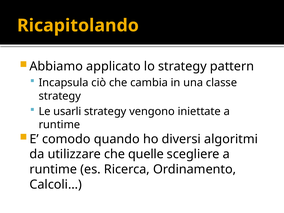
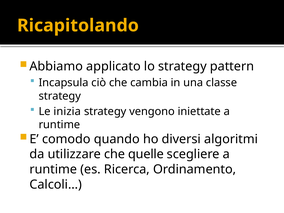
usarli: usarli -> inizia
